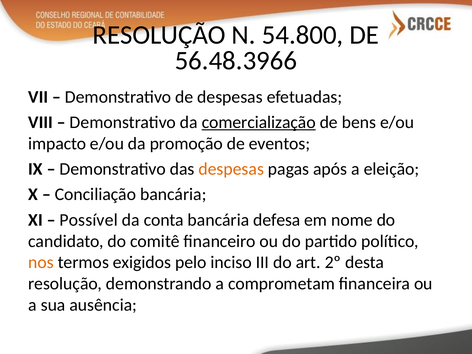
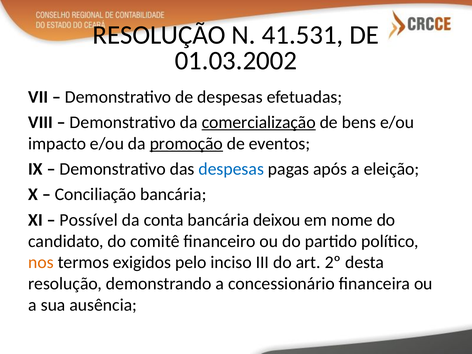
54.800: 54.800 -> 41.531
56.48.3966: 56.48.3966 -> 01.03.2002
promoção underline: none -> present
despesas at (231, 169) colour: orange -> blue
defesa: defesa -> deixou
comprometam: comprometam -> concessionário
